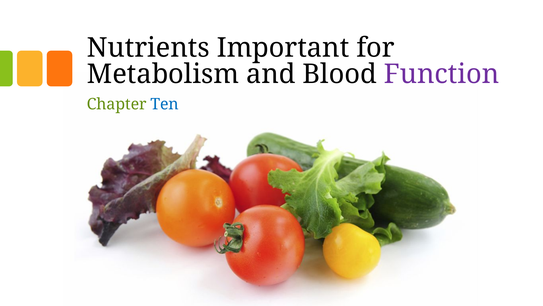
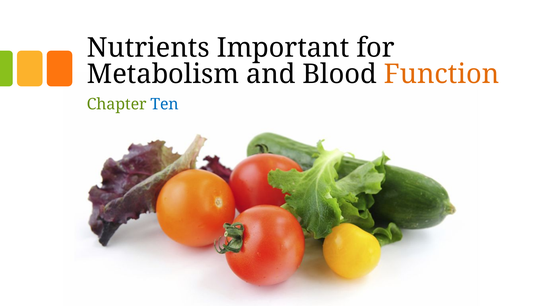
Function colour: purple -> orange
